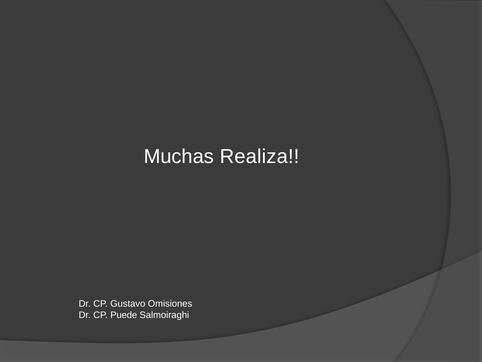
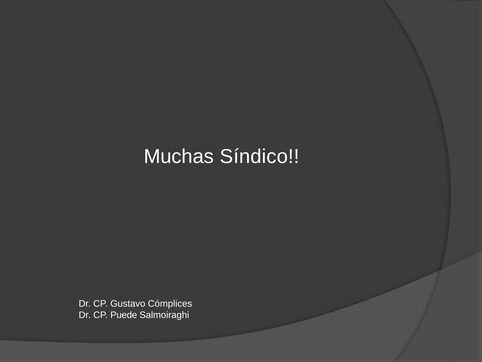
Realiza: Realiza -> Síndico
Omisiones: Omisiones -> Cómplices
